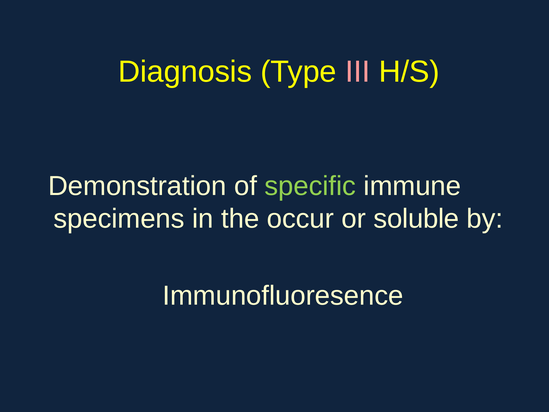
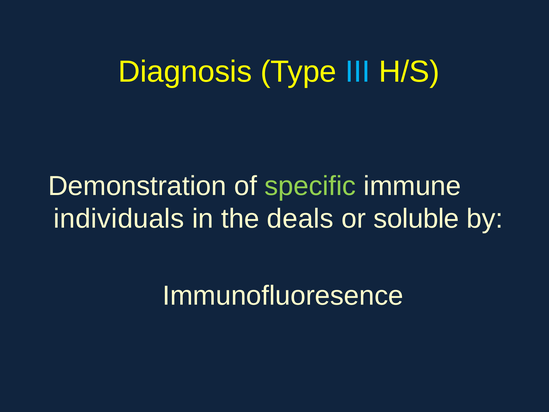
III colour: pink -> light blue
specimens: specimens -> individuals
occur: occur -> deals
